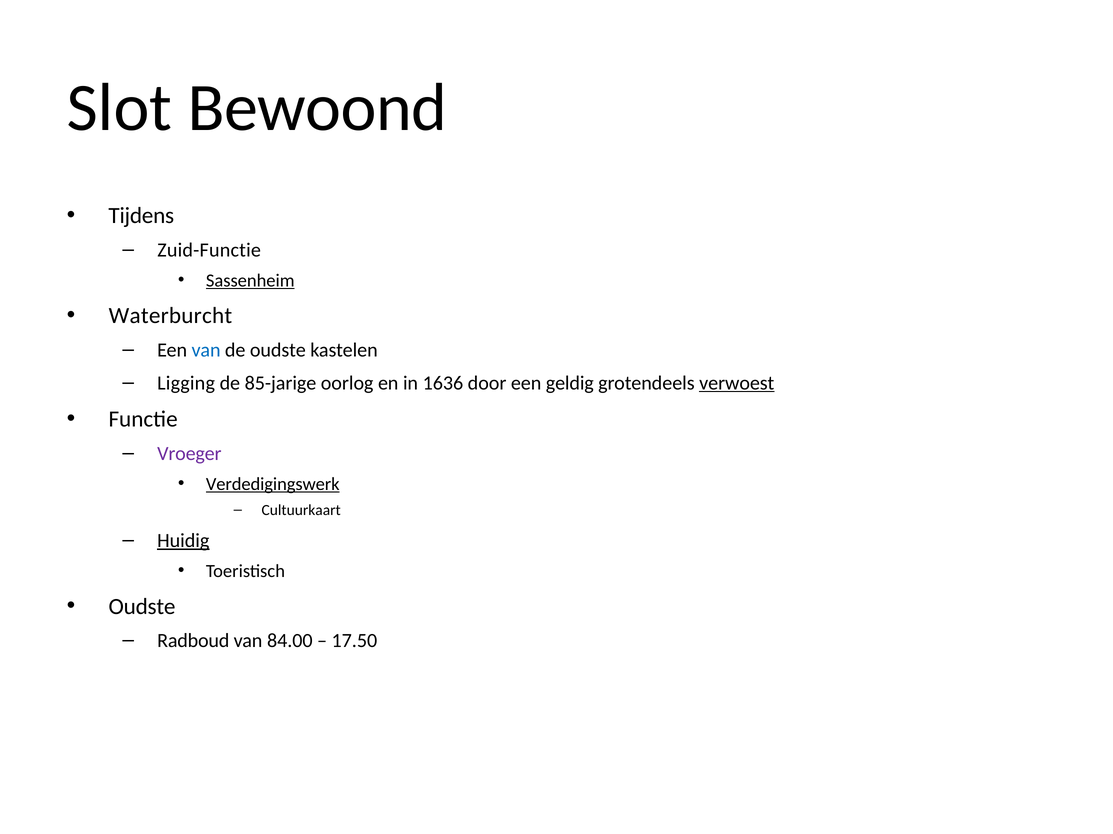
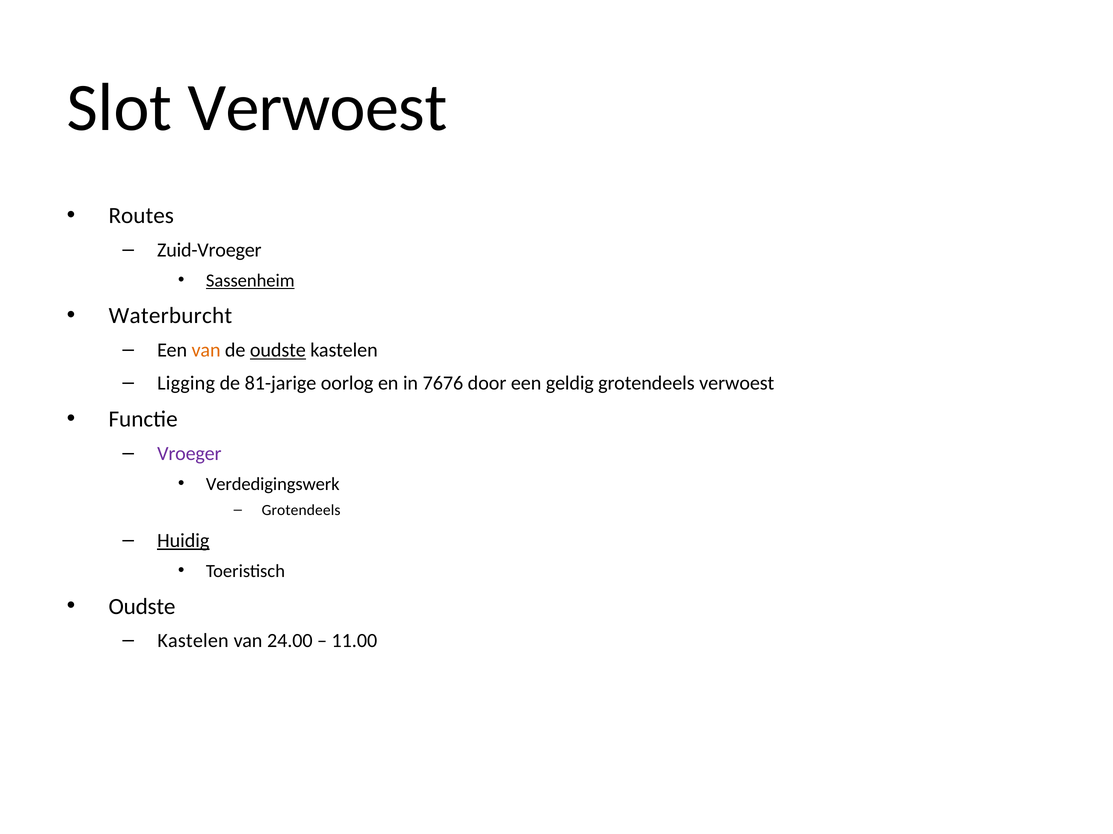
Slot Bewoond: Bewoond -> Verwoest
Tijdens: Tijdens -> Routes
Zuid-Functie: Zuid-Functie -> Zuid-Vroeger
van at (206, 351) colour: blue -> orange
oudste at (278, 351) underline: none -> present
85-jarige: 85-jarige -> 81-jarige
1636: 1636 -> 7676
verwoest at (737, 383) underline: present -> none
Verdedigingswerk underline: present -> none
Cultuurkaart at (301, 511): Cultuurkaart -> Grotendeels
Radboud at (193, 641): Radboud -> Kastelen
84.00: 84.00 -> 24.00
17.50: 17.50 -> 11.00
